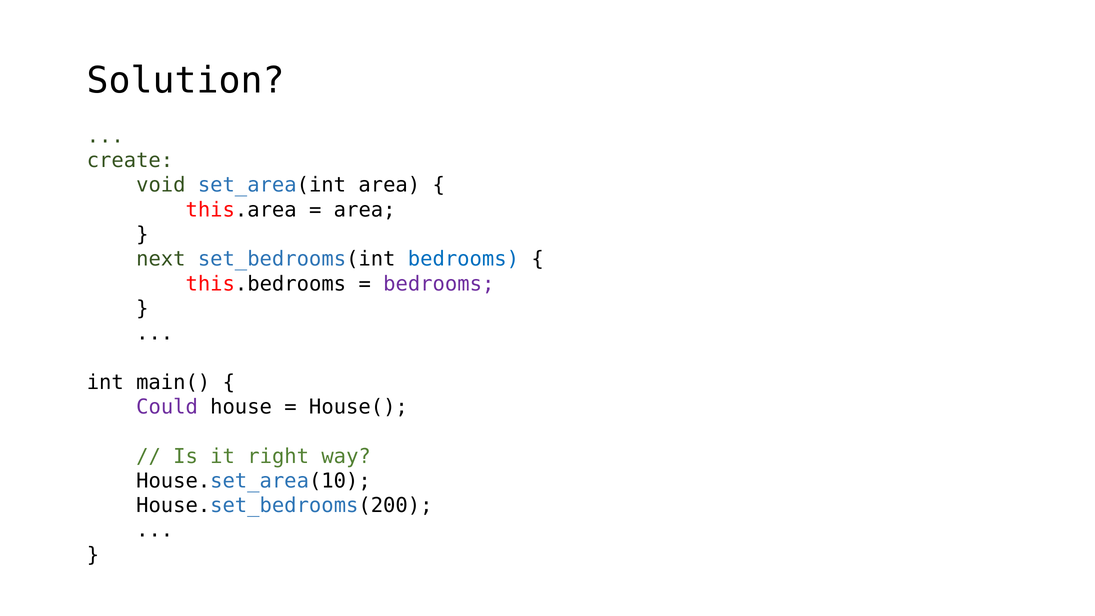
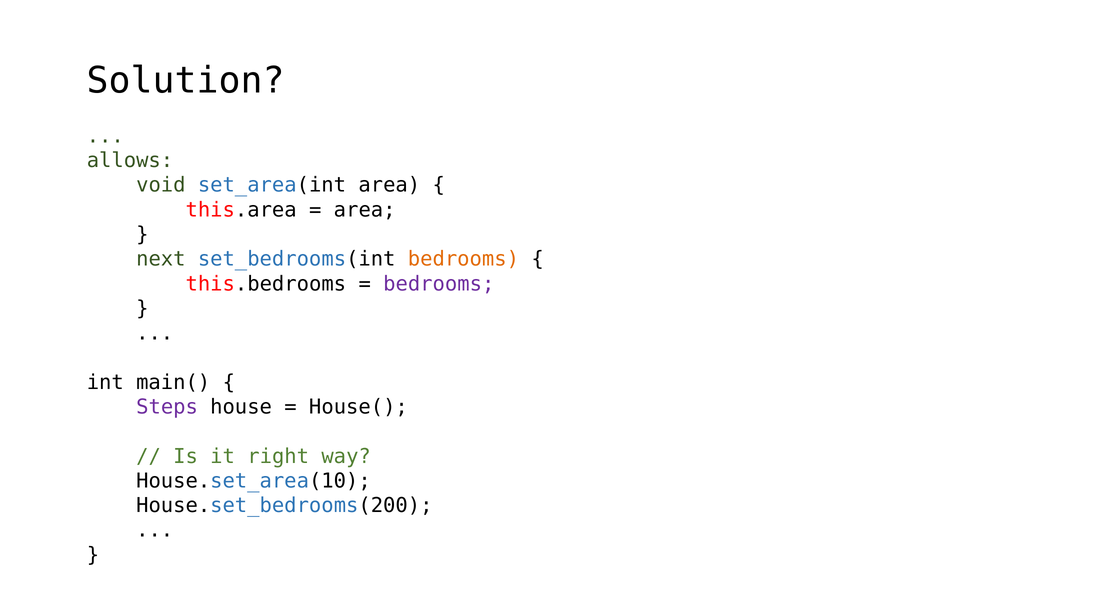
create: create -> allows
bedrooms at (463, 259) colour: blue -> orange
Could: Could -> Steps
